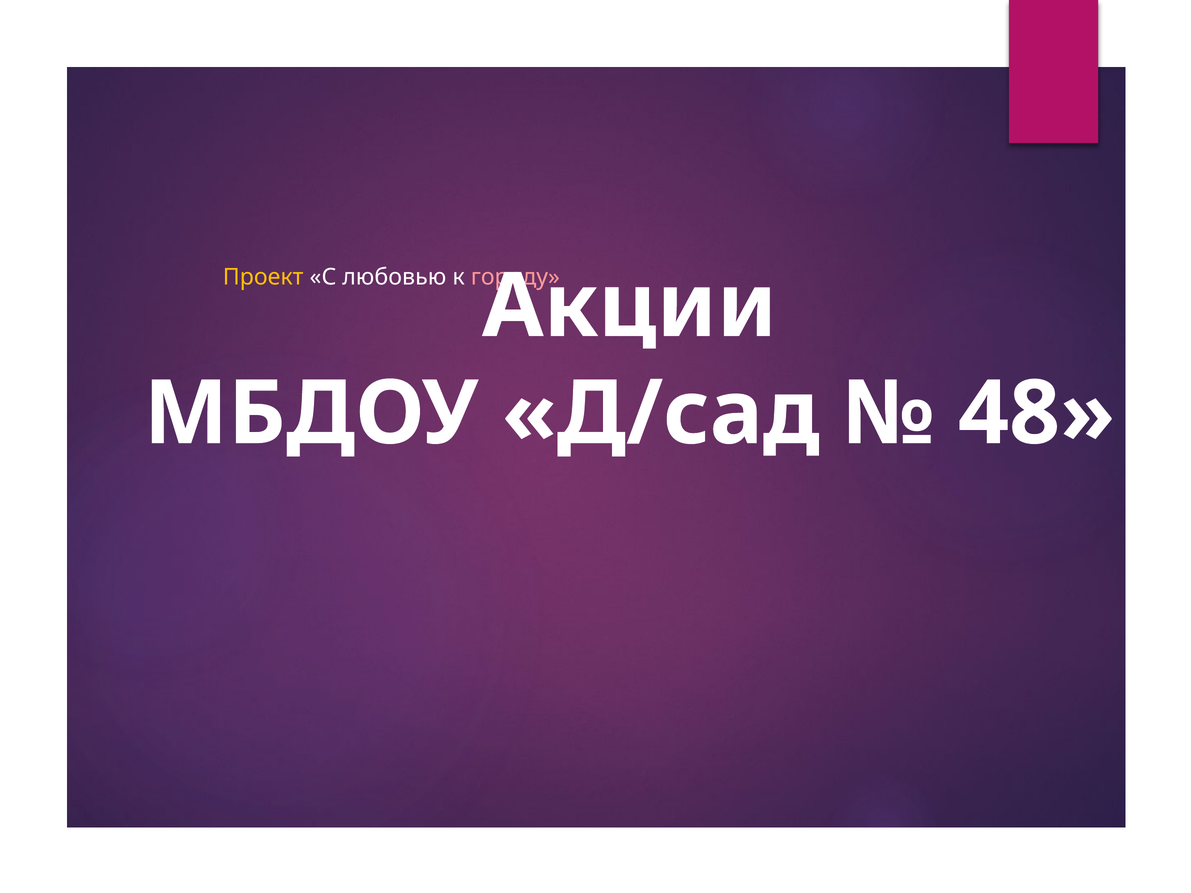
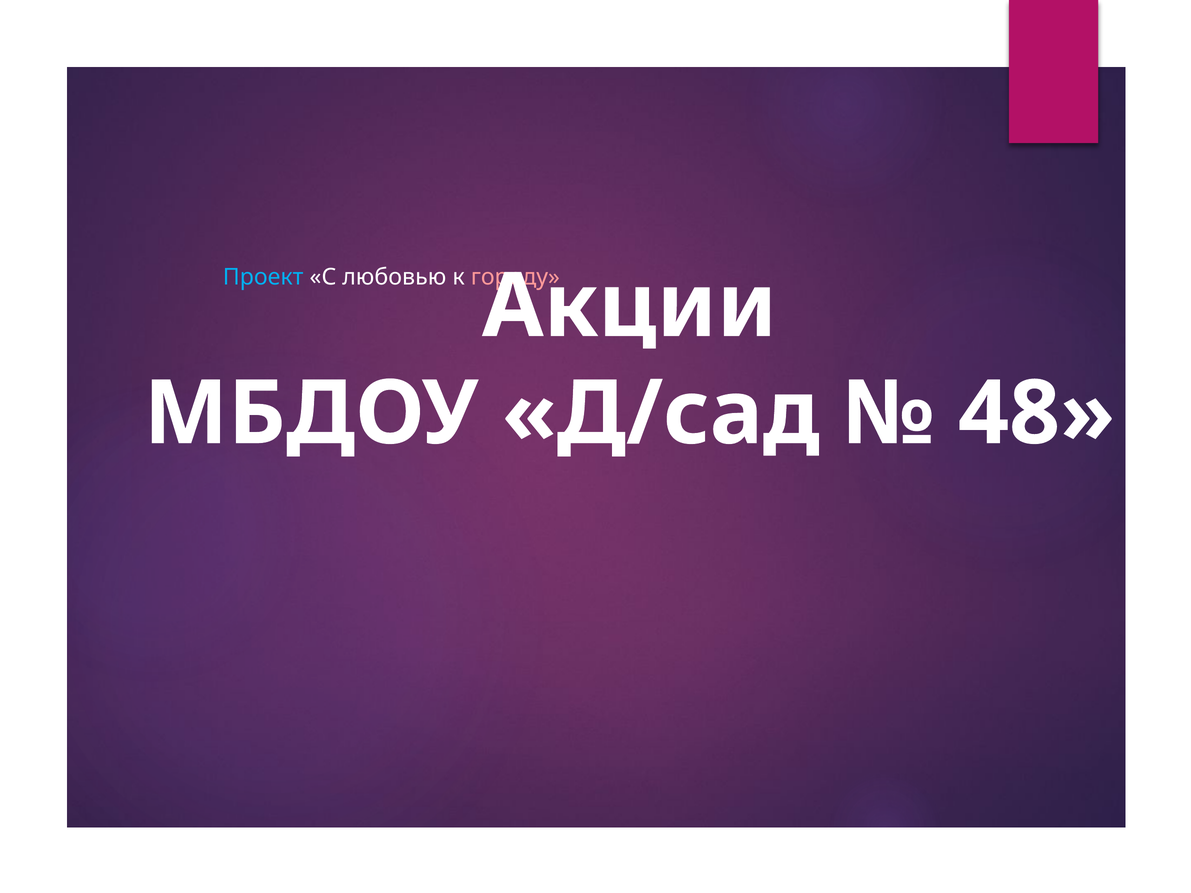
Проект colour: yellow -> light blue
